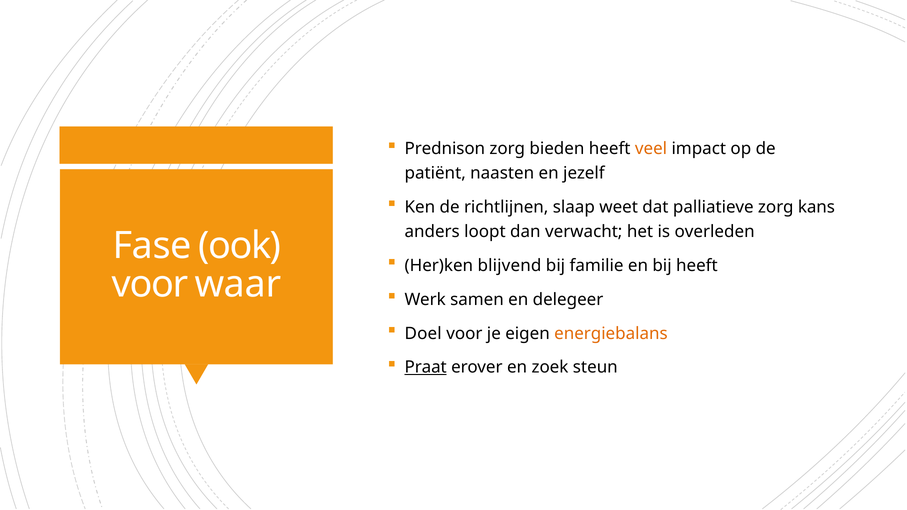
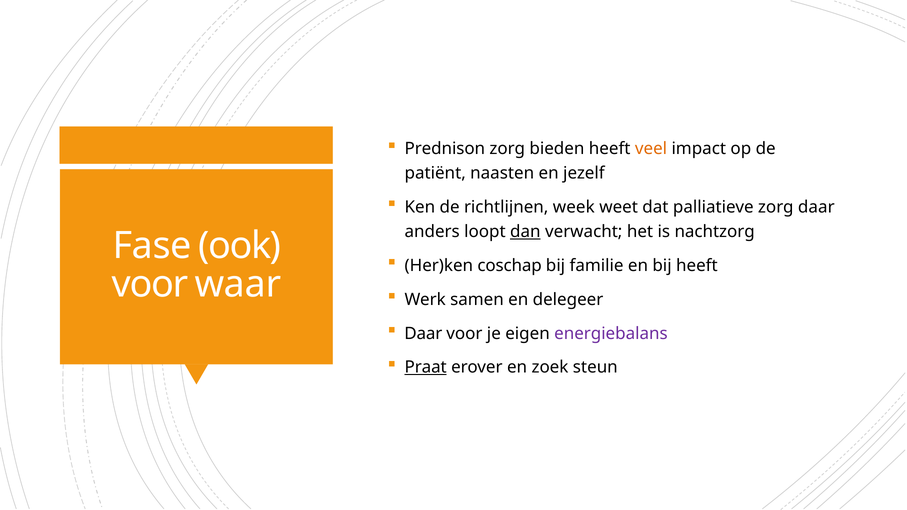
slaap: slaap -> week
zorg kans: kans -> daar
dan underline: none -> present
overleden: overleden -> nachtzorg
blijvend: blijvend -> coschap
Doel at (423, 334): Doel -> Daar
energiebalans colour: orange -> purple
